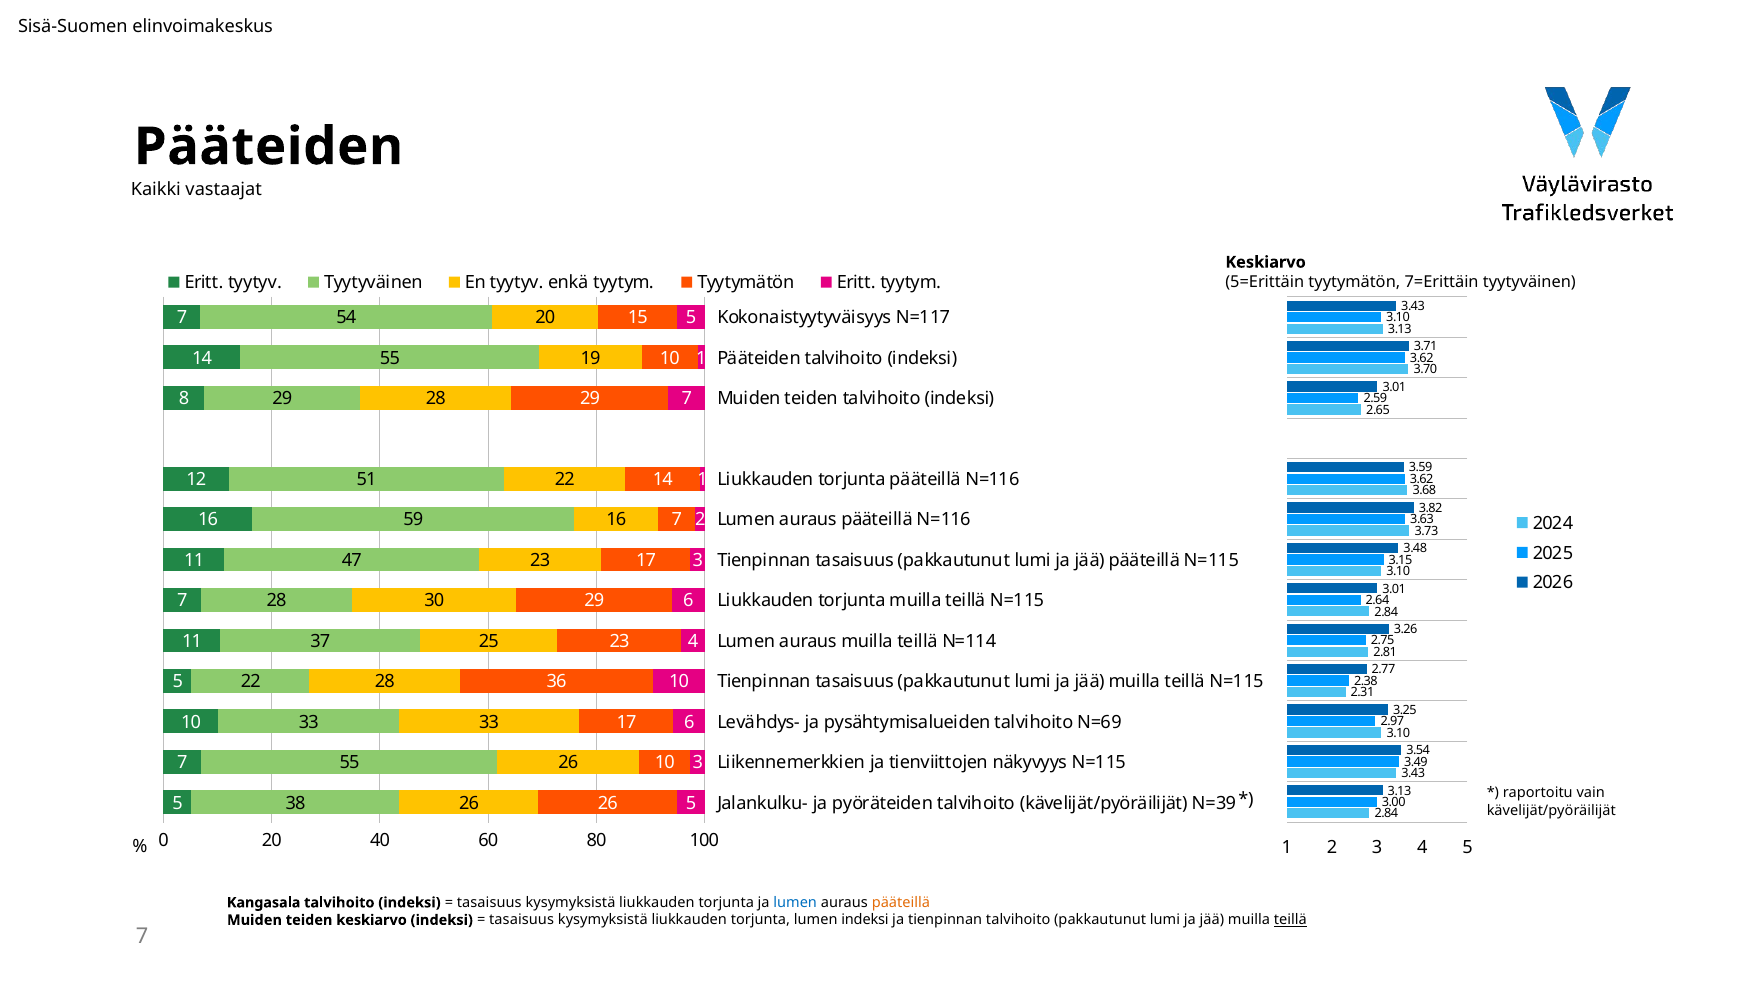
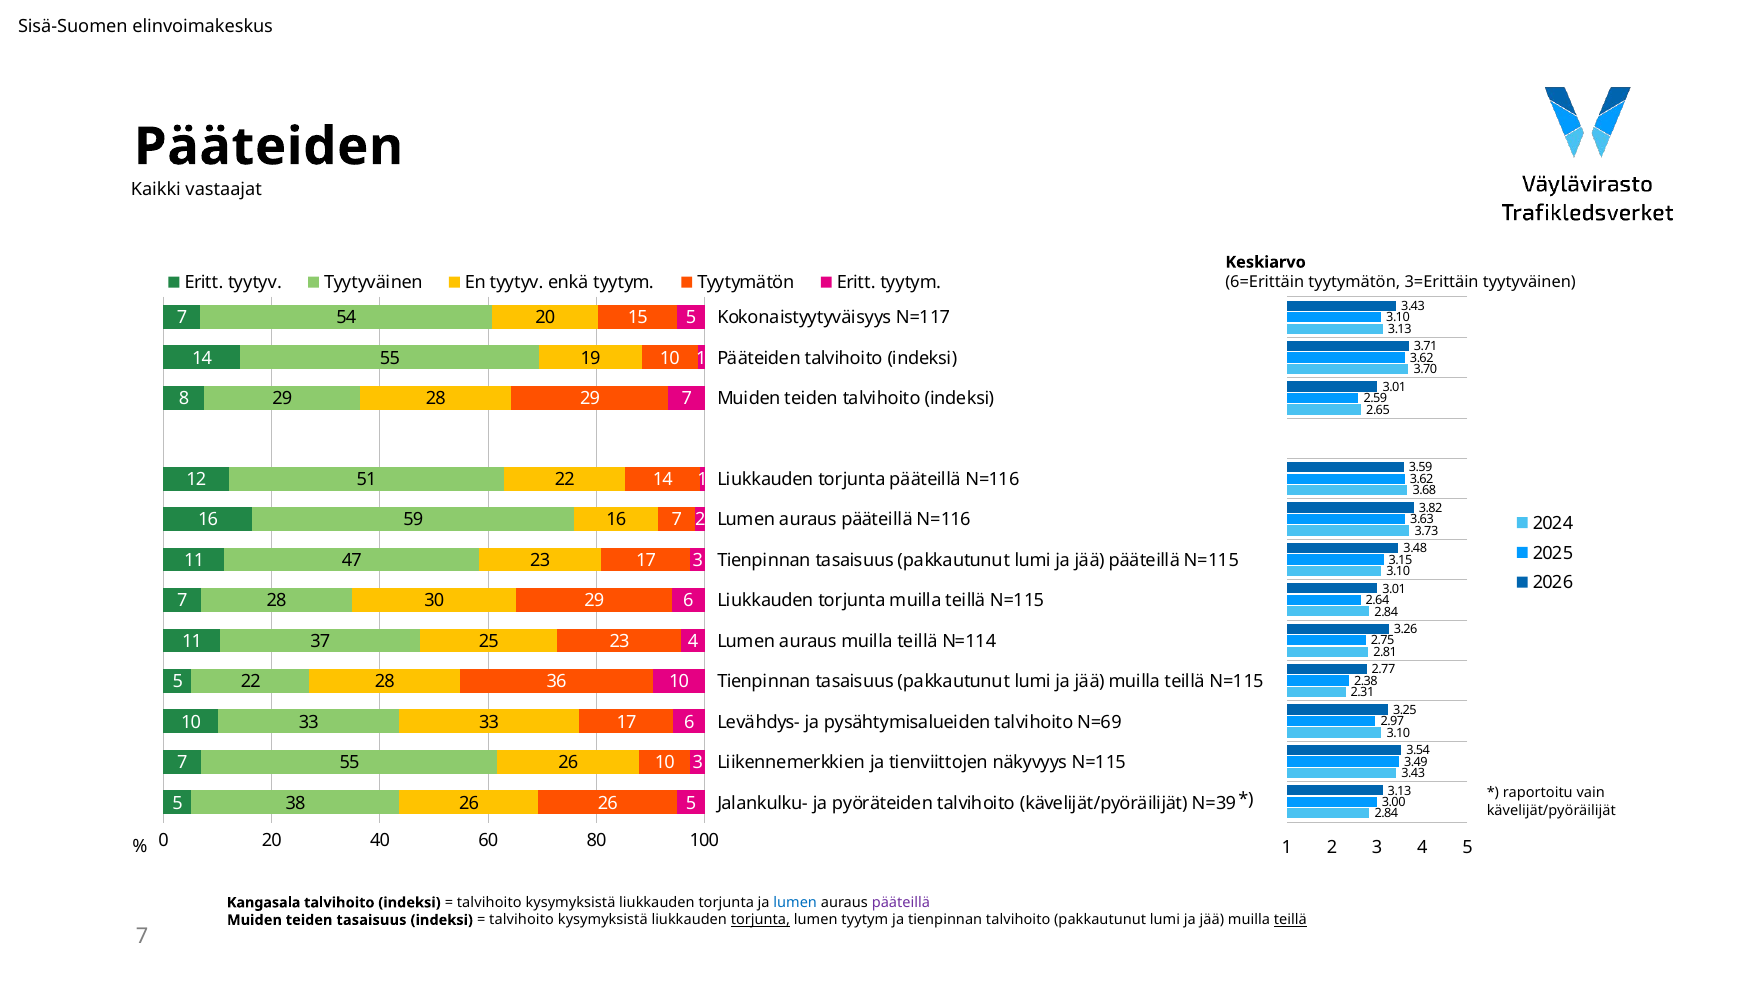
5=Erittäin: 5=Erittäin -> 6=Erittäin
7=Erittäin: 7=Erittäin -> 3=Erittäin
tasaisuus at (489, 902): tasaisuus -> talvihoito
pääteillä at (901, 902) colour: orange -> purple
teiden keskiarvo: keskiarvo -> tasaisuus
tasaisuus at (522, 920): tasaisuus -> talvihoito
torjunta at (760, 920) underline: none -> present
lumen indeksi: indeksi -> tyytym
